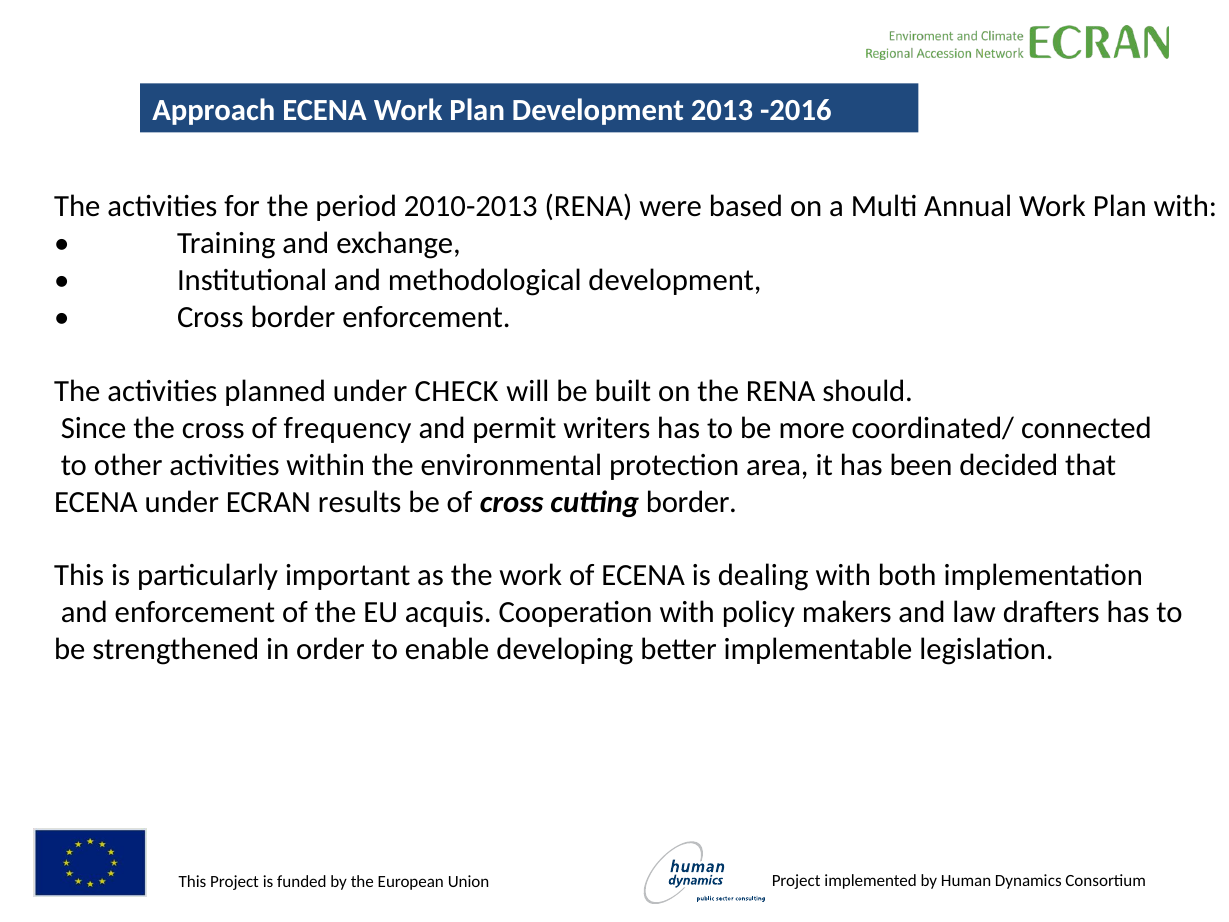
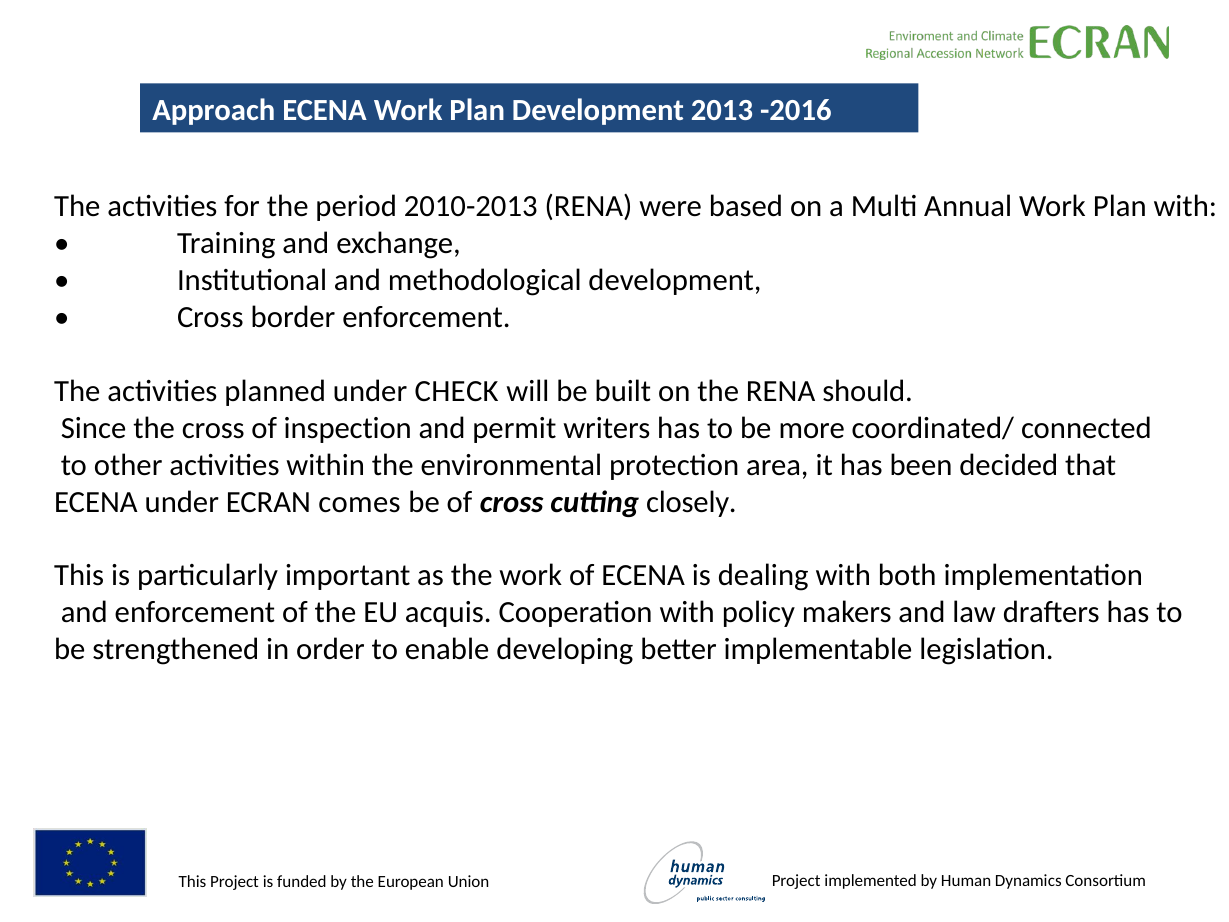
frequency: frequency -> inspection
results: results -> comes
cutting border: border -> closely
